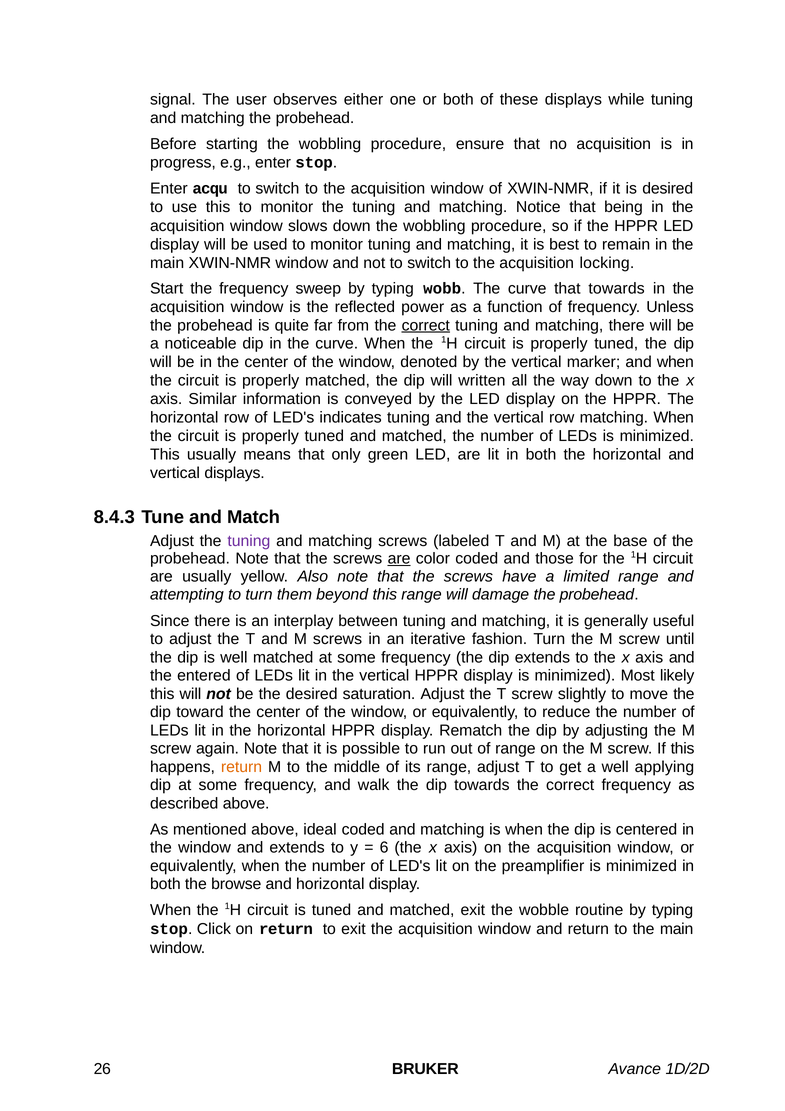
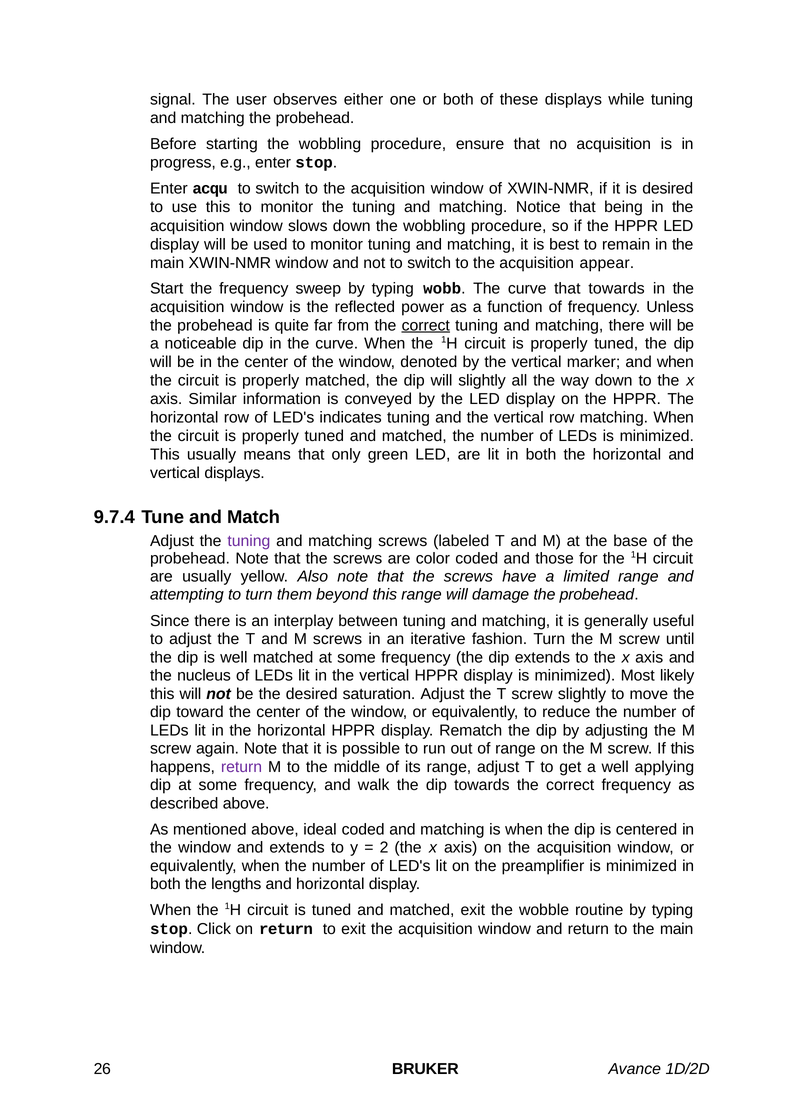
locking: locking -> appear
will written: written -> slightly
8.4.3: 8.4.3 -> 9.7.4
are at (399, 559) underline: present -> none
entered: entered -> nucleus
return at (241, 767) colour: orange -> purple
6: 6 -> 2
browse: browse -> lengths
